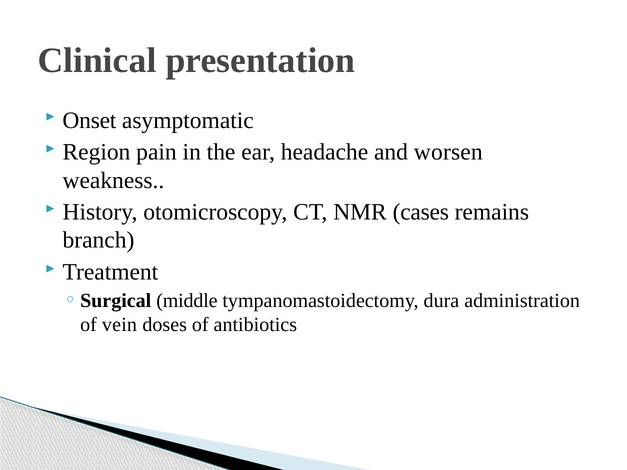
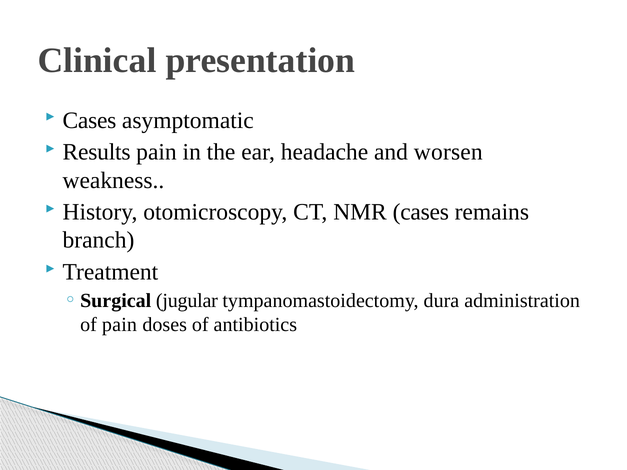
Onset at (89, 120): Onset -> Cases
Region: Region -> Results
middle: middle -> jugular
of vein: vein -> pain
